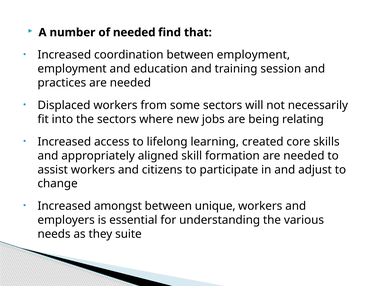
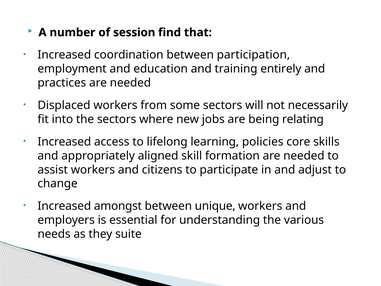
of needed: needed -> session
between employment: employment -> participation
session: session -> entirely
created: created -> policies
